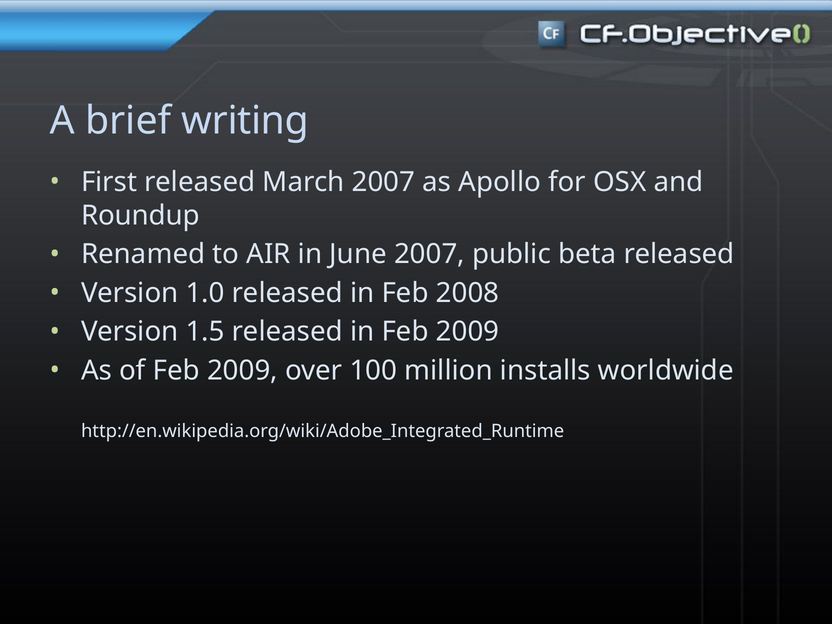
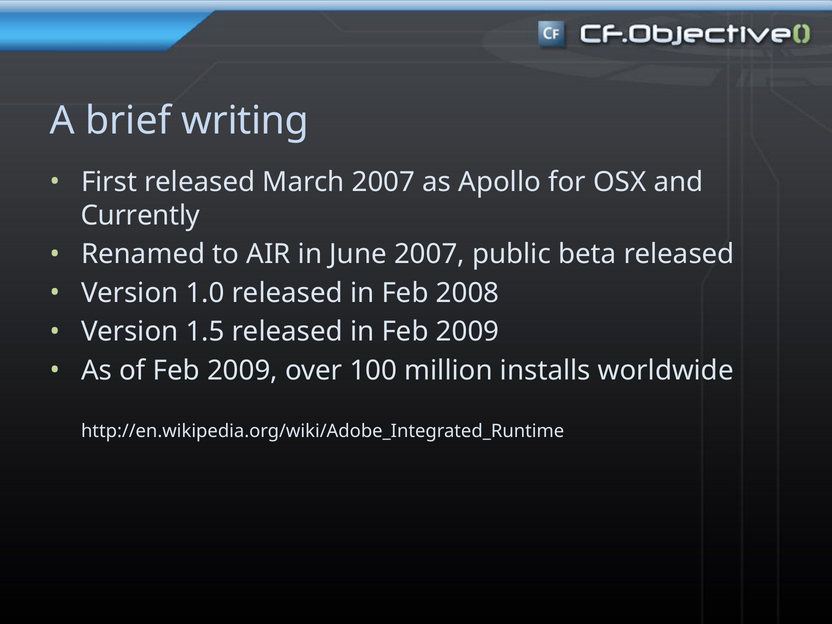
Roundup: Roundup -> Currently
